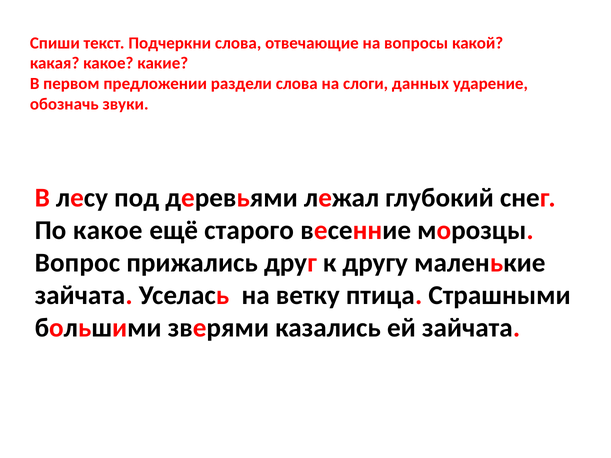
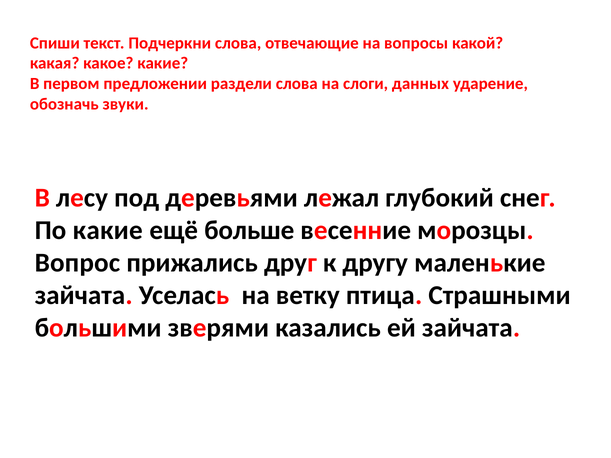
По какое: какое -> какие
старого: старого -> больше
